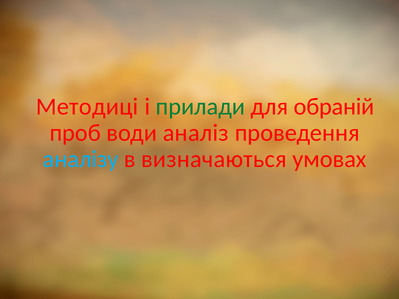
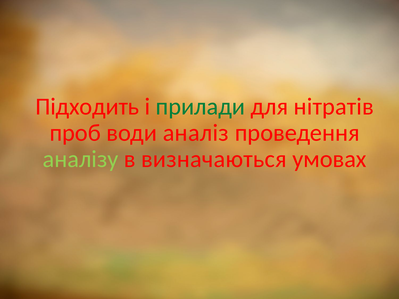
Методиці: Методиці -> Підходить
обраній: обраній -> нітратів
аналізу colour: light blue -> light green
